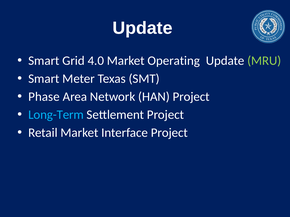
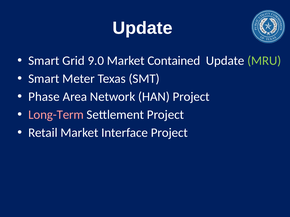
4.0: 4.0 -> 9.0
Operating: Operating -> Contained
Long-Term colour: light blue -> pink
